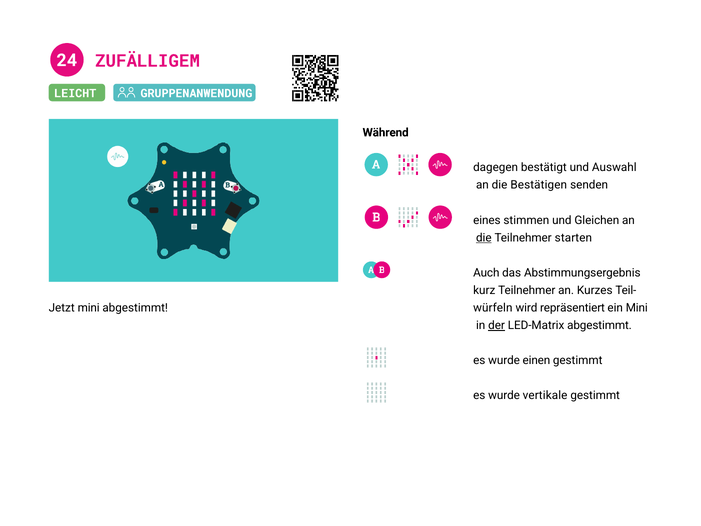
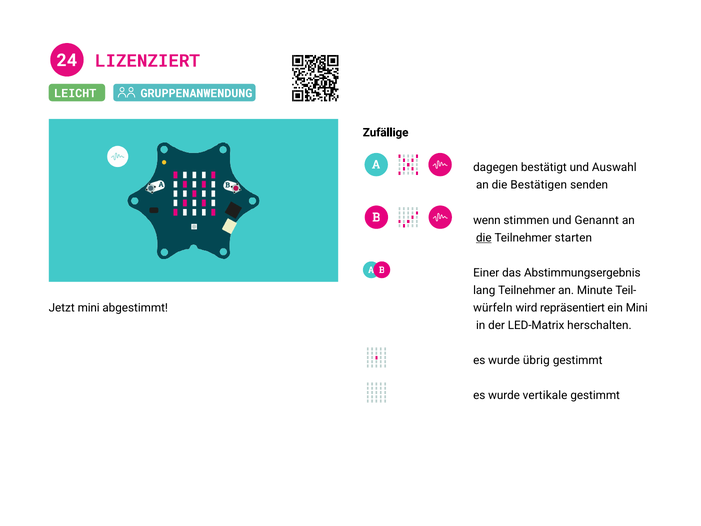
ZUFÄLLIGEM: ZUFÄLLIGEM -> LIZENZIERT
Während: Während -> Zufällige
eines: eines -> wenn
Gleichen: Gleichen -> Genannt
Auch: Auch -> Einer
kurz: kurz -> lang
Kurzes: Kurzes -> Minute
der underline: present -> none
LED-Matrix abgestimmt: abgestimmt -> herschalten
einen: einen -> übrig
